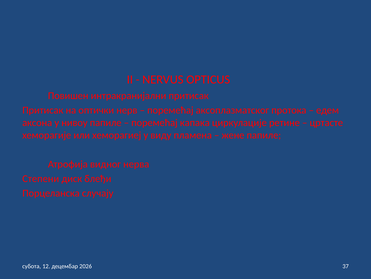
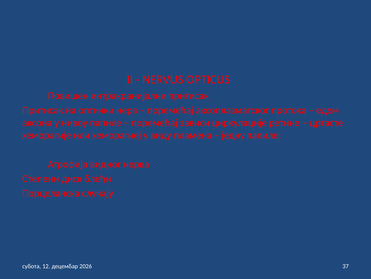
капака: капака -> зависи
жене: жене -> једну
